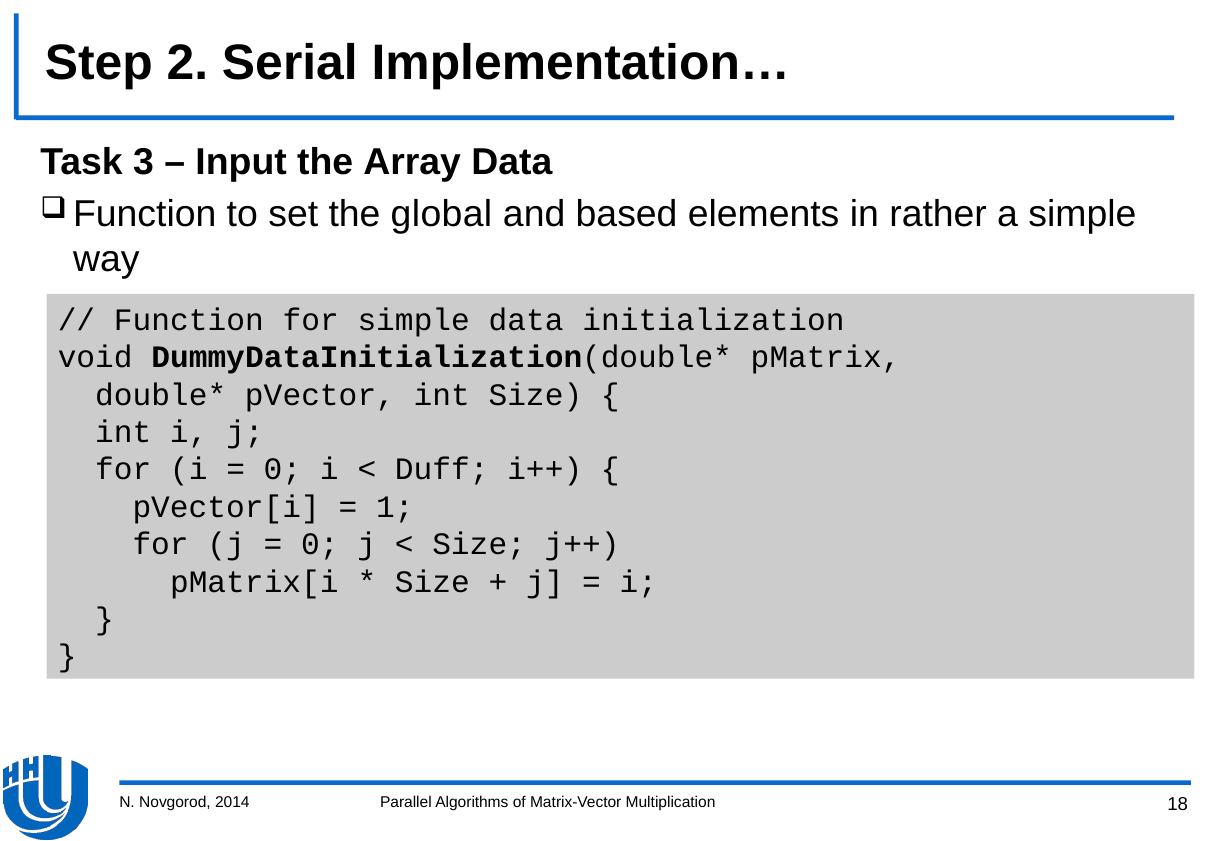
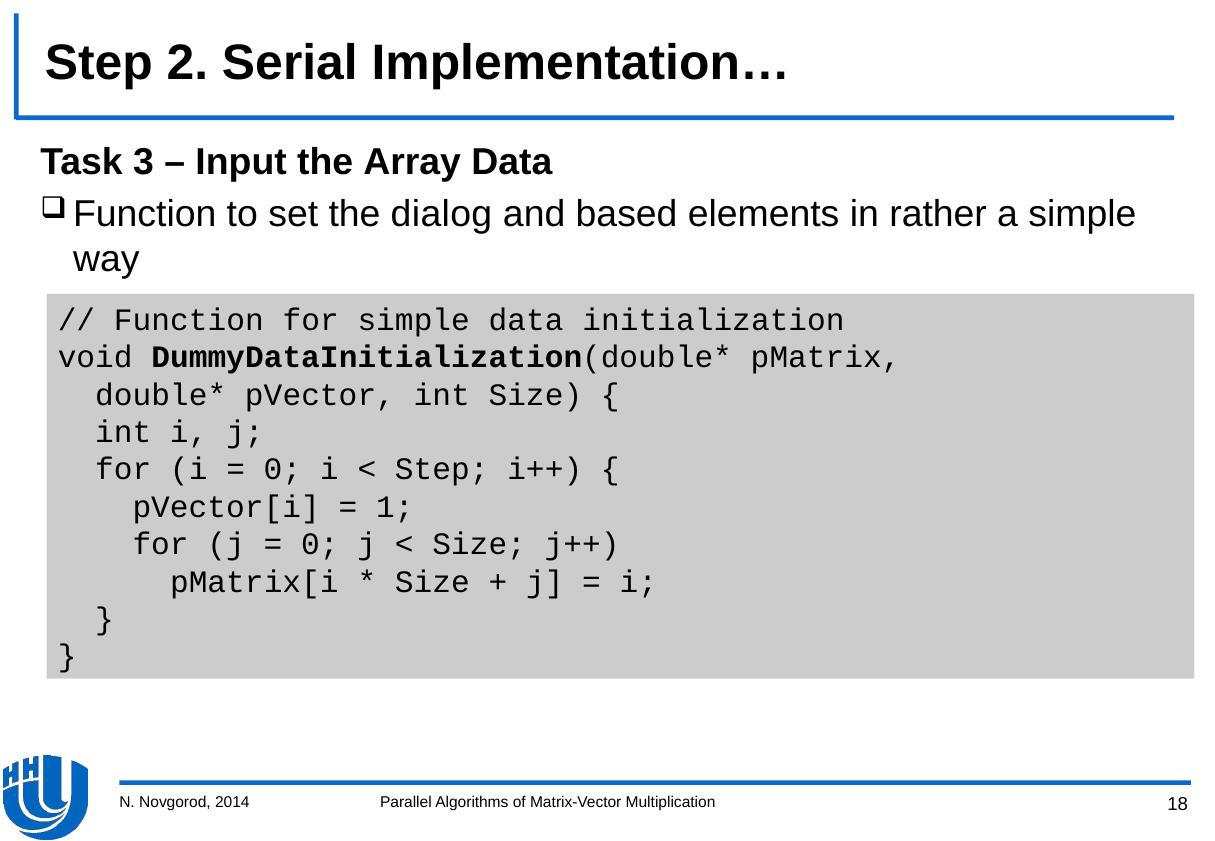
global: global -> dialog
Duff at (442, 470): Duff -> Step
